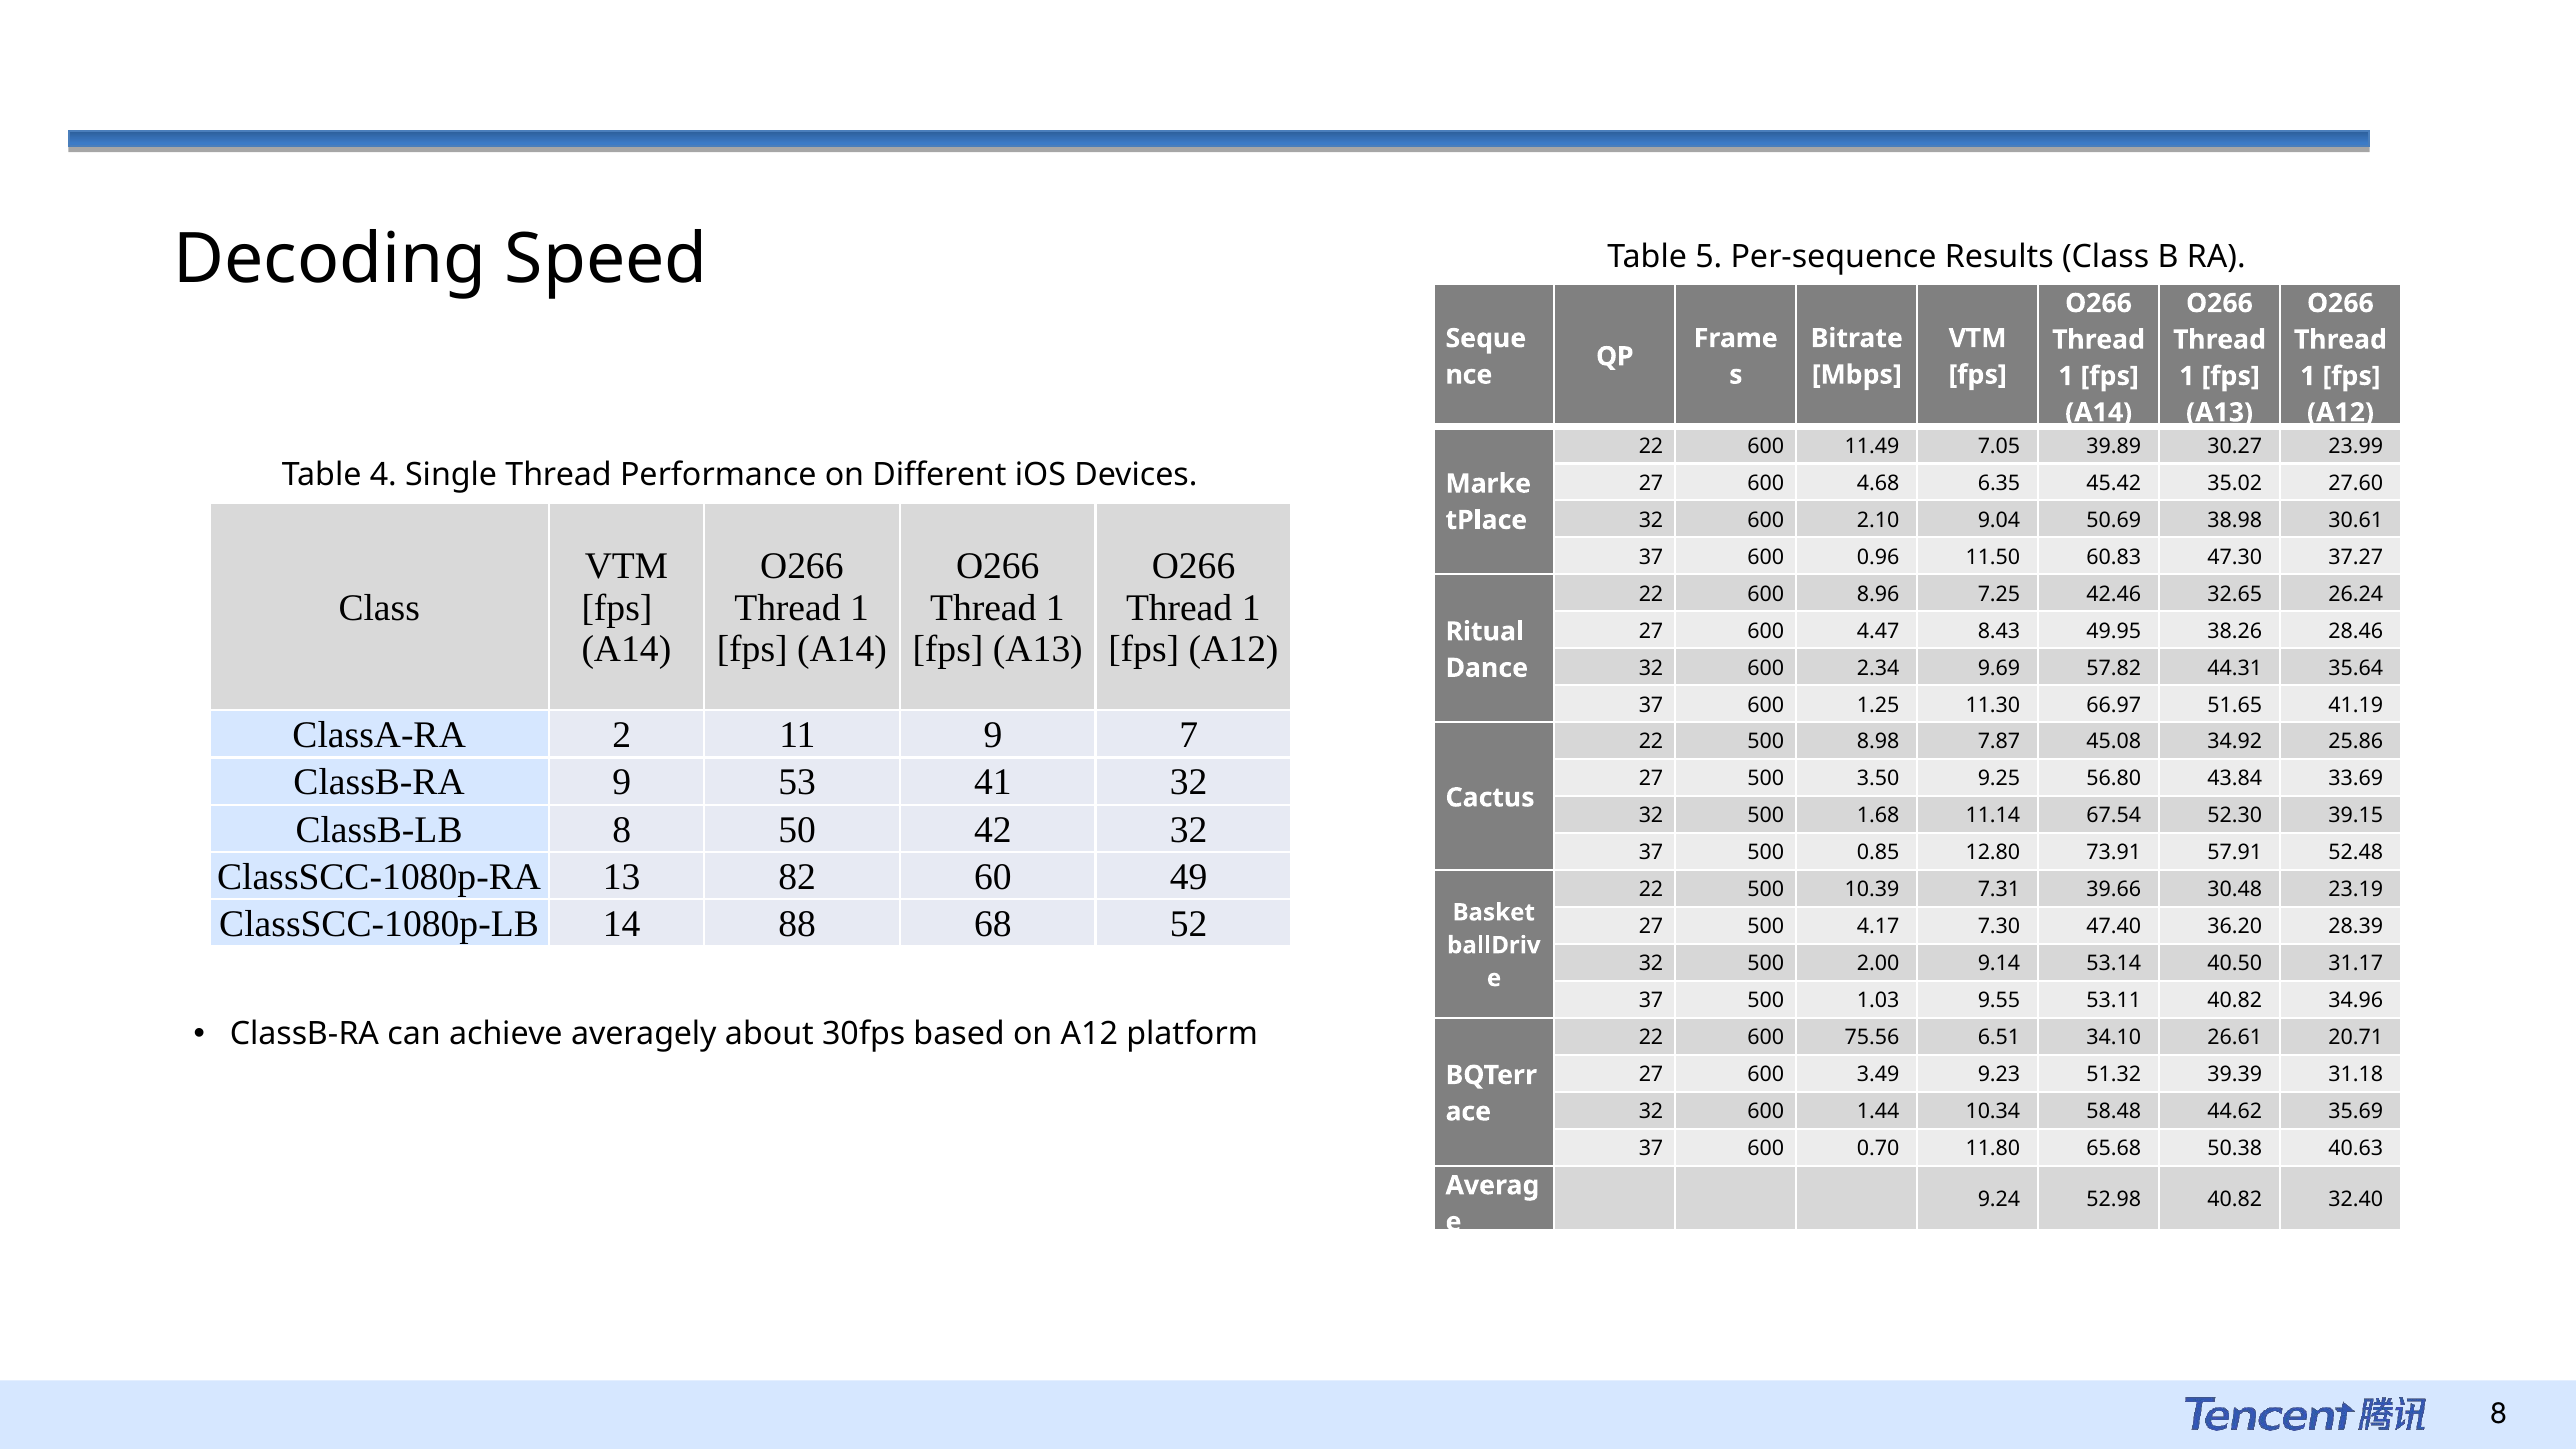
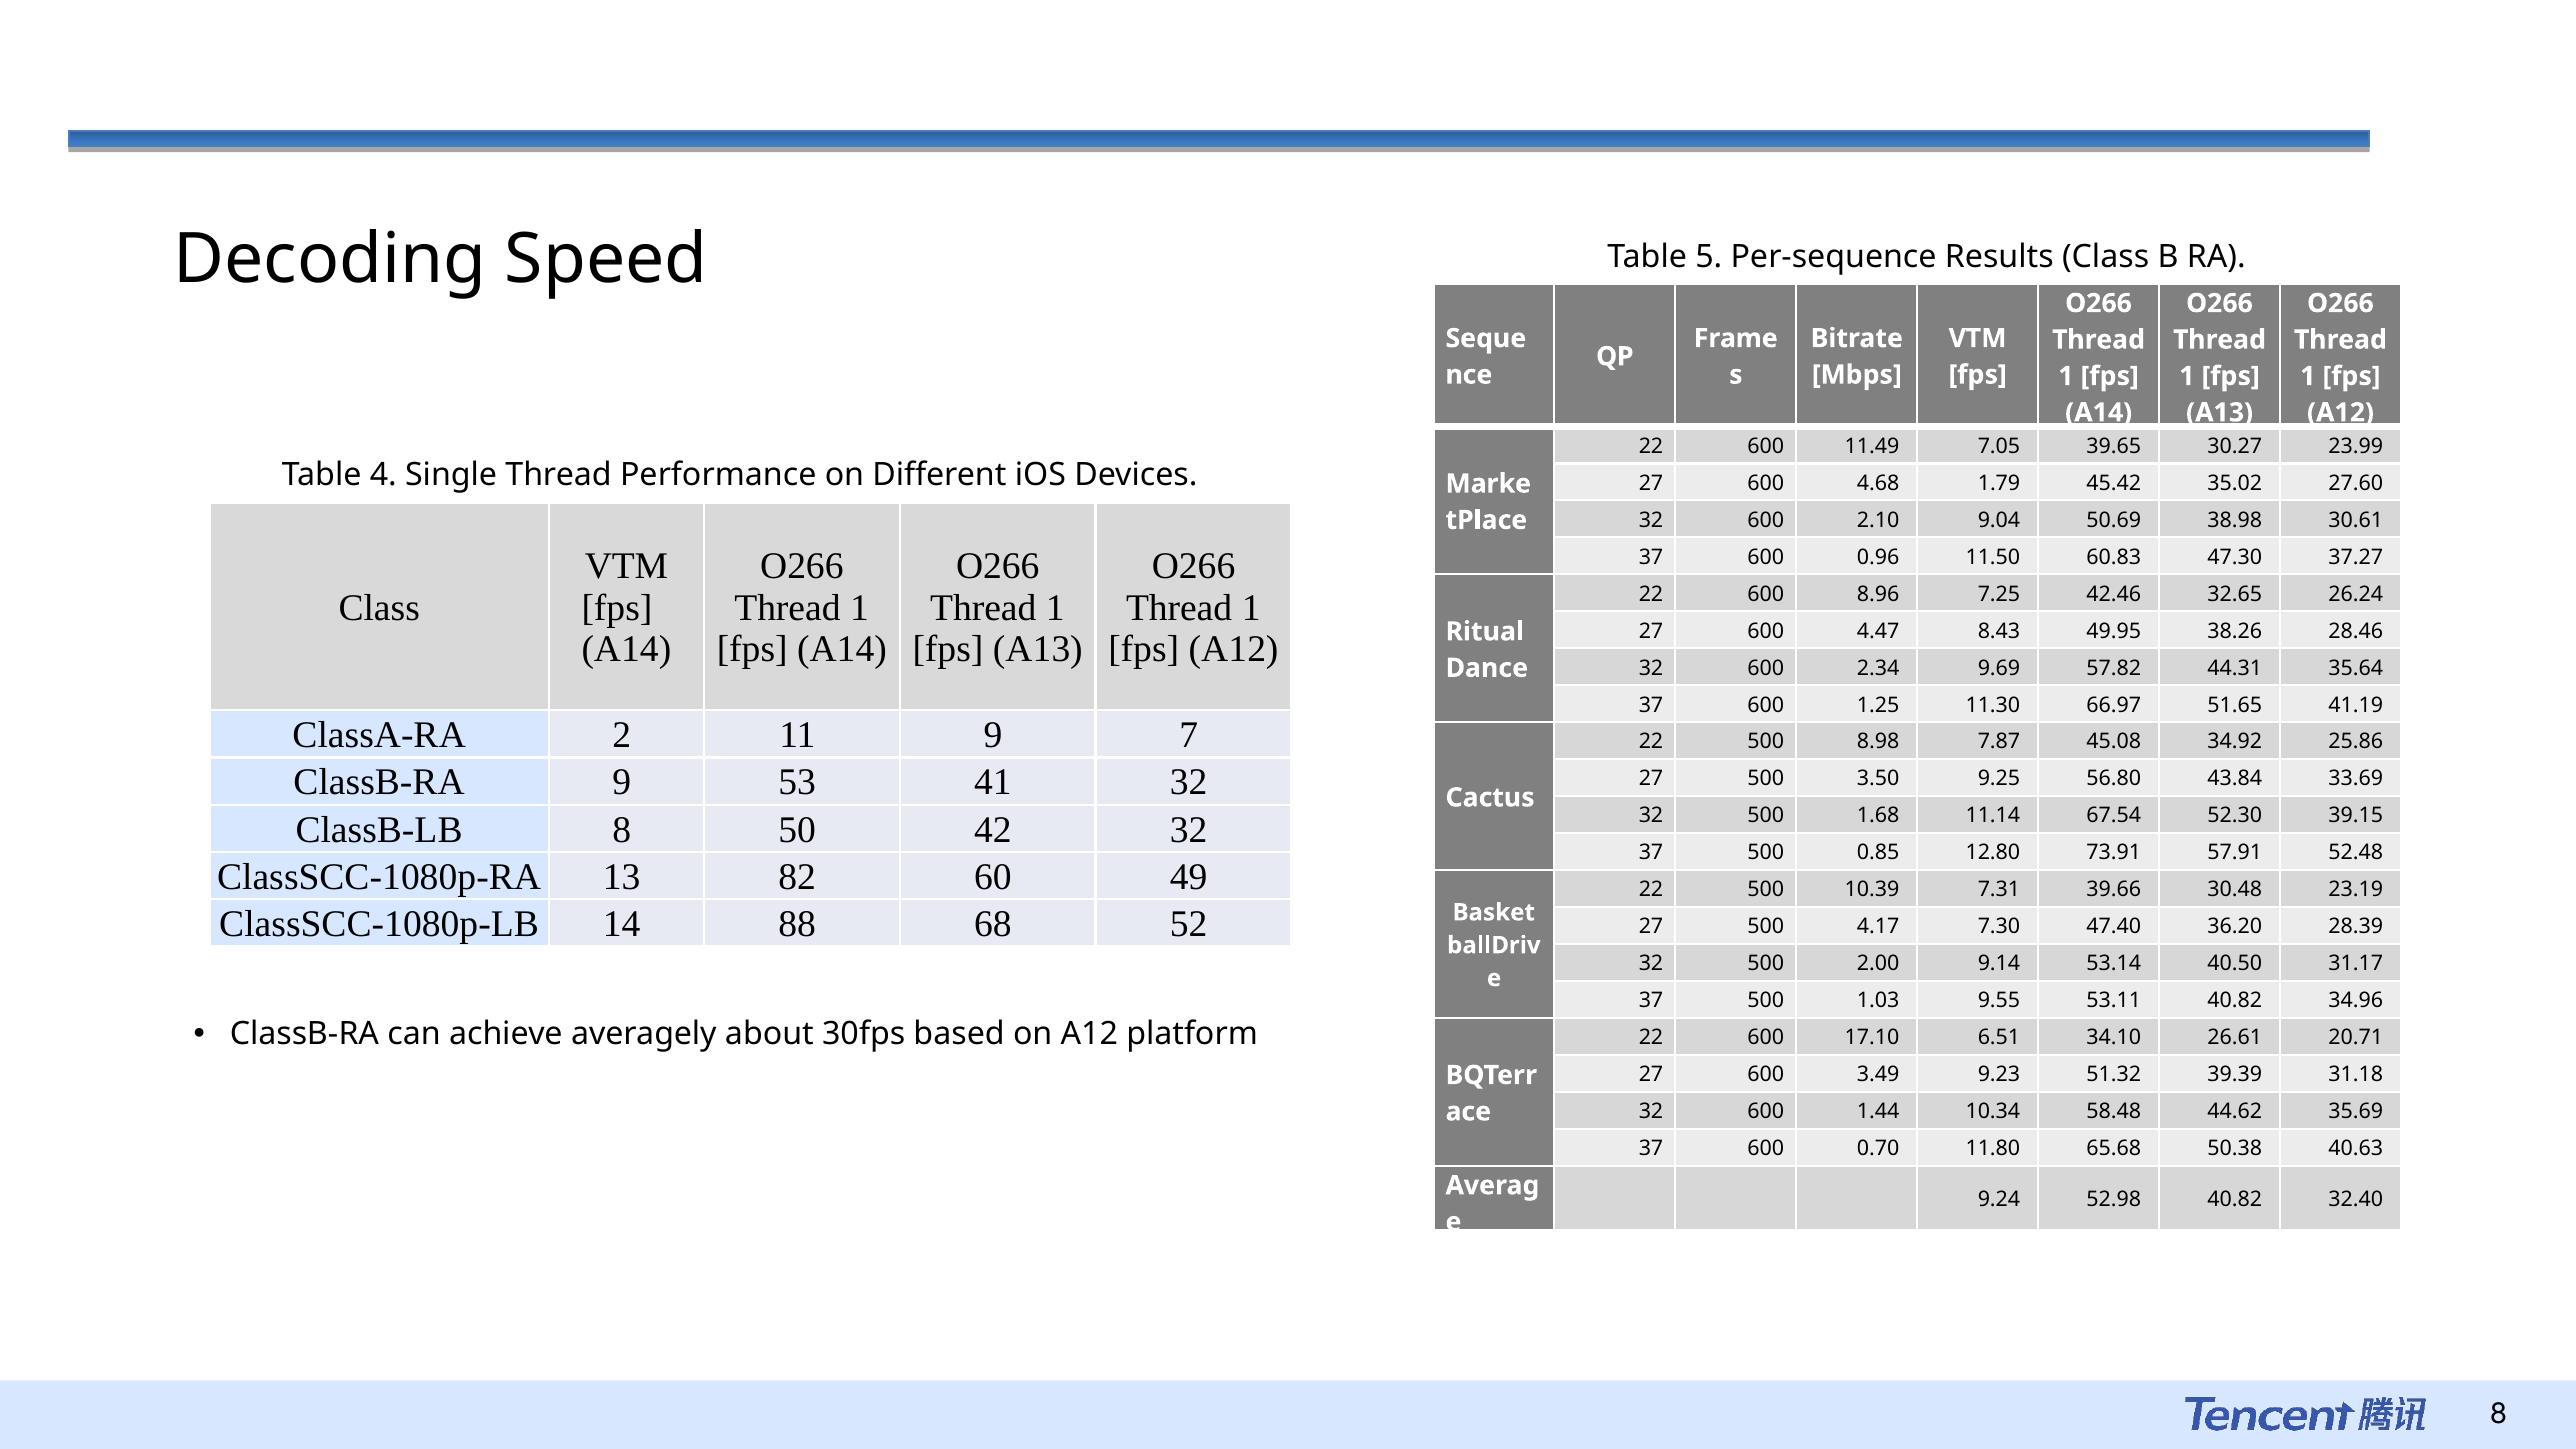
39.89: 39.89 -> 39.65
6.35: 6.35 -> 1.79
75.56: 75.56 -> 17.10
